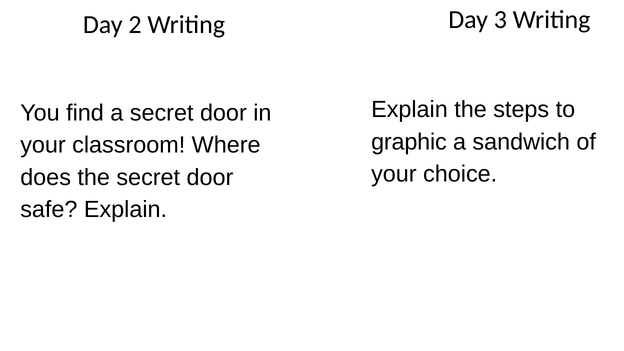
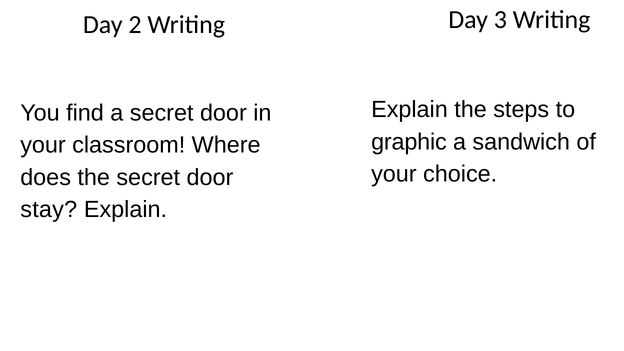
safe: safe -> stay
